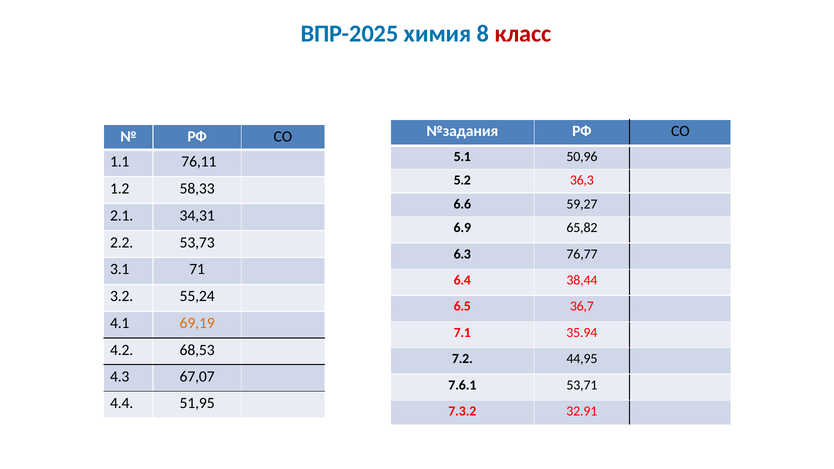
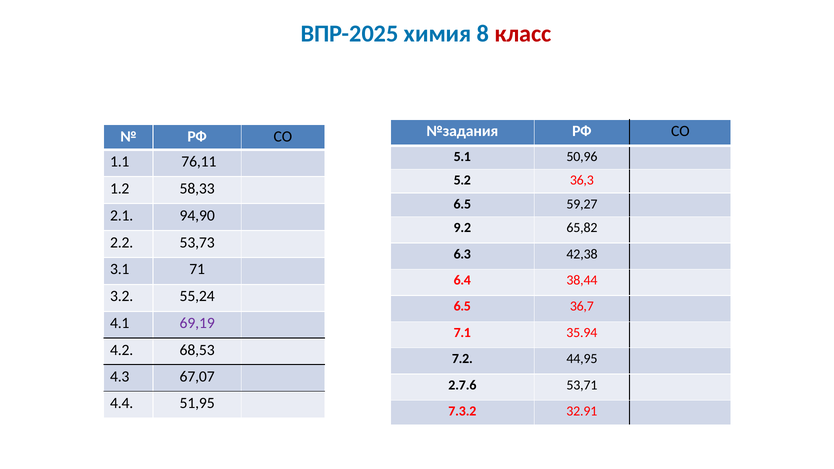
6.6 at (462, 204): 6.6 -> 6.5
34,31: 34,31 -> 94,90
6.9: 6.9 -> 9.2
76,77: 76,77 -> 42,38
69,19 colour: orange -> purple
7.6.1: 7.6.1 -> 2.7.6
